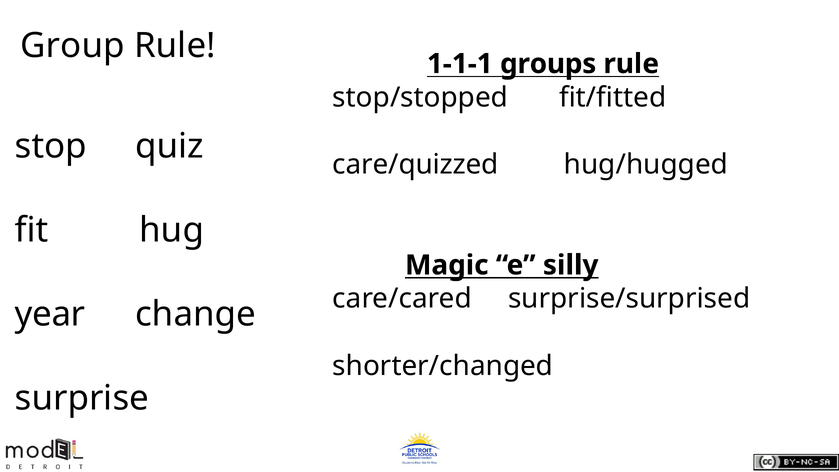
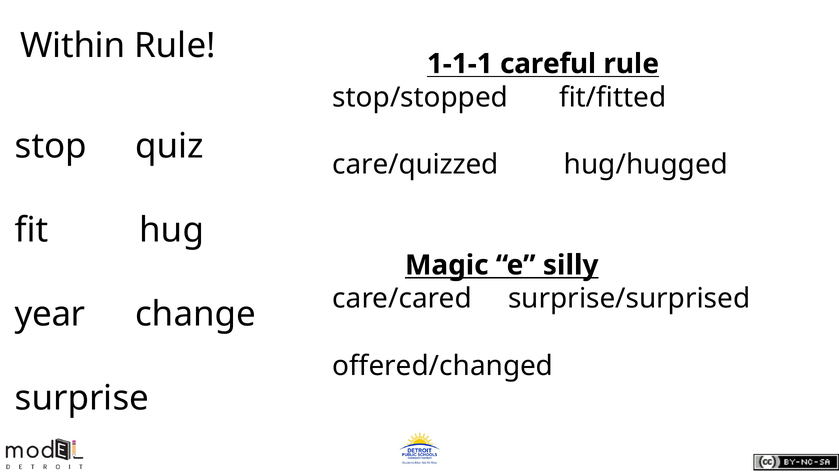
Group: Group -> Within
groups: groups -> careful
shorter/changed: shorter/changed -> offered/changed
